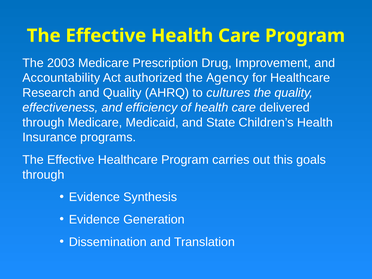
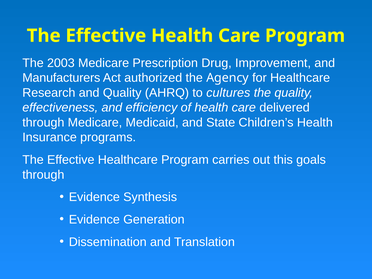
Accountability: Accountability -> Manufacturers
